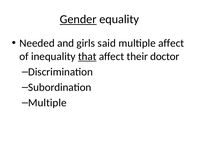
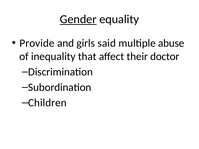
Needed: Needed -> Provide
multiple affect: affect -> abuse
that underline: present -> none
Multiple at (47, 103): Multiple -> Children
